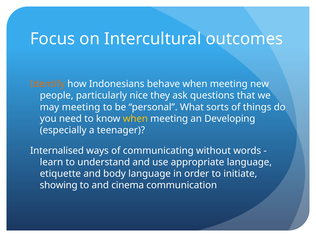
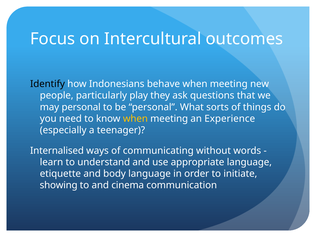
Identify colour: orange -> black
nice: nice -> play
may meeting: meeting -> personal
Developing: Developing -> Experience
